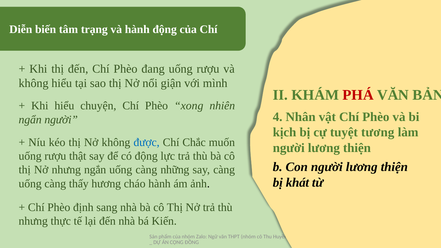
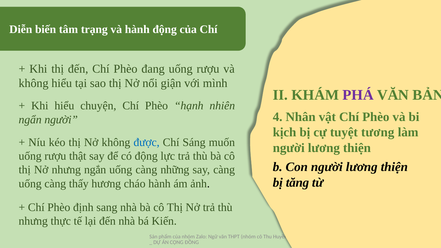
PHÁ colour: red -> purple
xong: xong -> hạnh
Chắc: Chắc -> Sáng
khát: khát -> tăng
